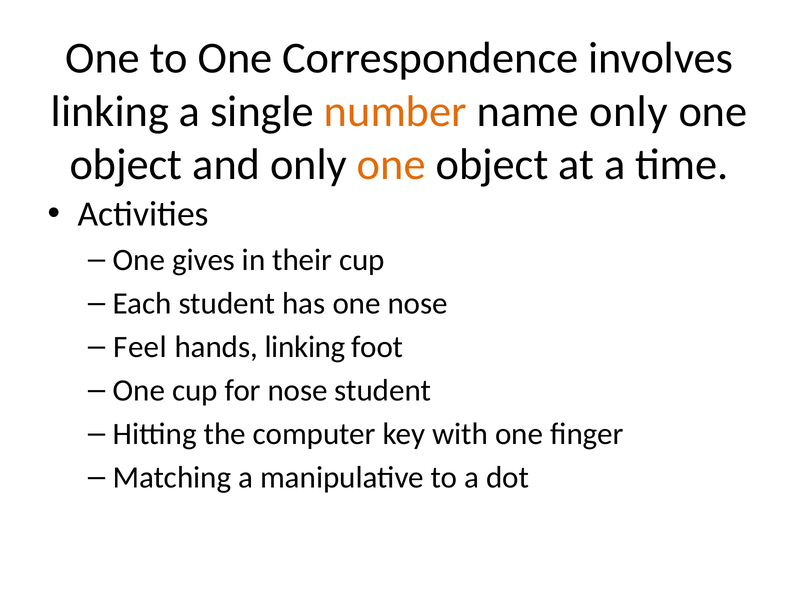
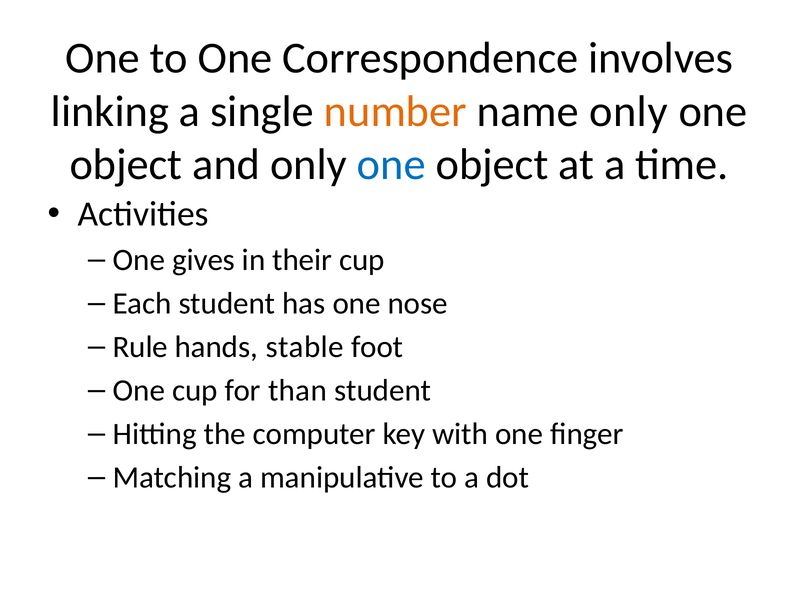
one at (391, 165) colour: orange -> blue
Feel: Feel -> Rule
hands linking: linking -> stable
for nose: nose -> than
